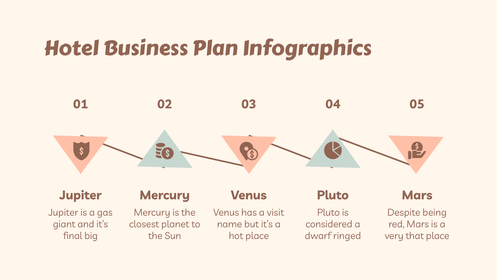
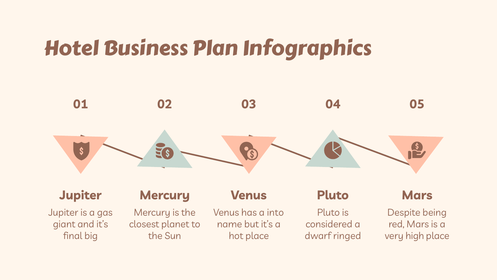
visit: visit -> into
that: that -> high
